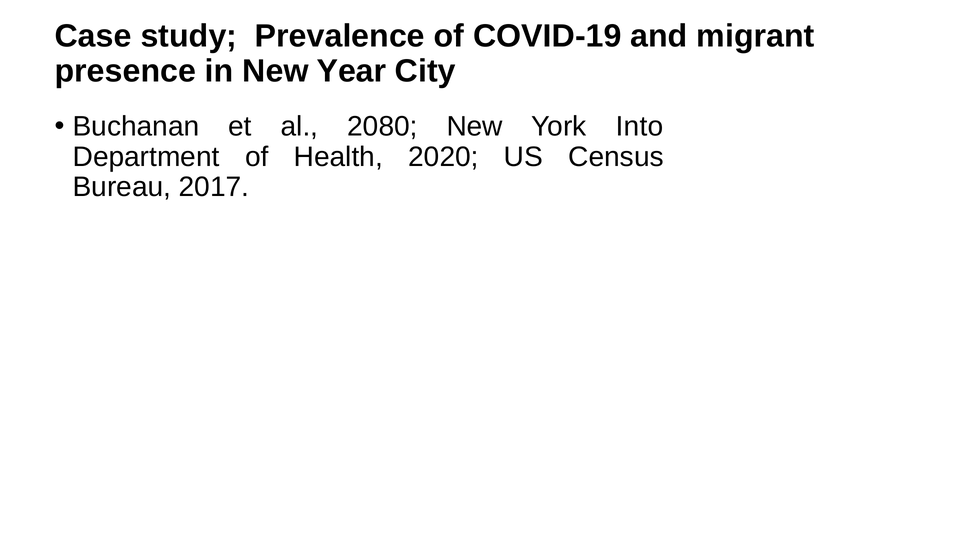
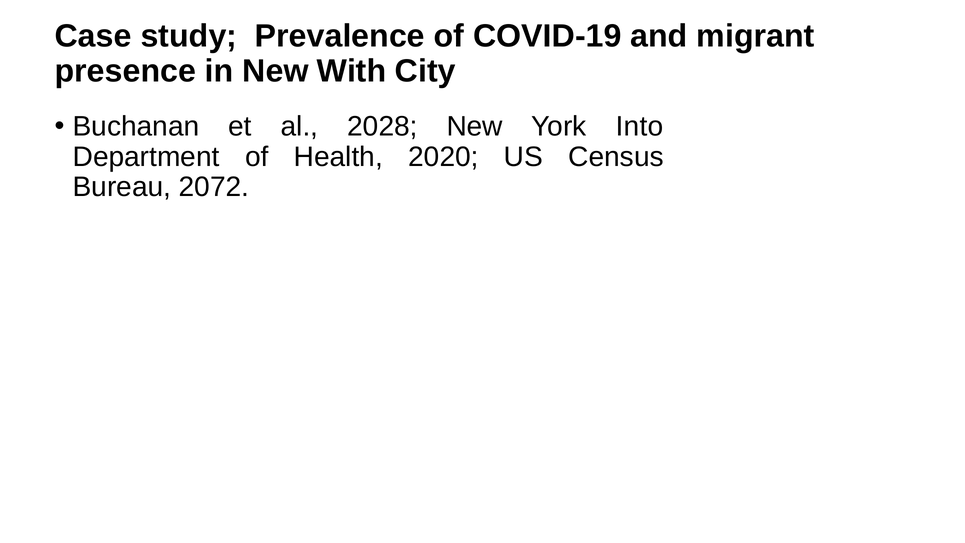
Year: Year -> With
2080: 2080 -> 2028
2017: 2017 -> 2072
